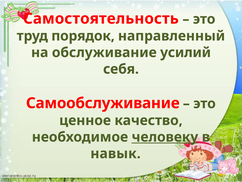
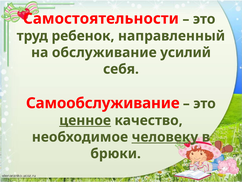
Самостоятельность: Самостоятельность -> Самостоятельности
порядок: порядок -> ребенок
ценное underline: none -> present
навык: навык -> брюки
